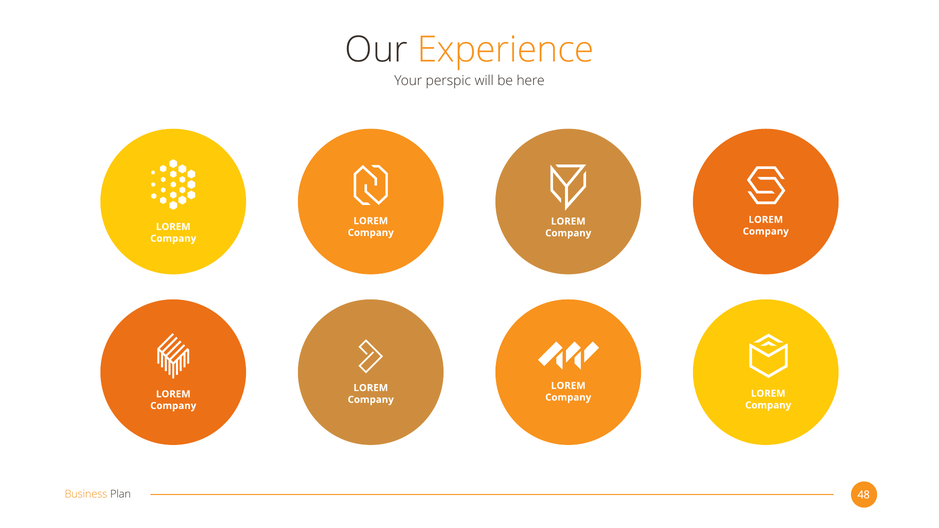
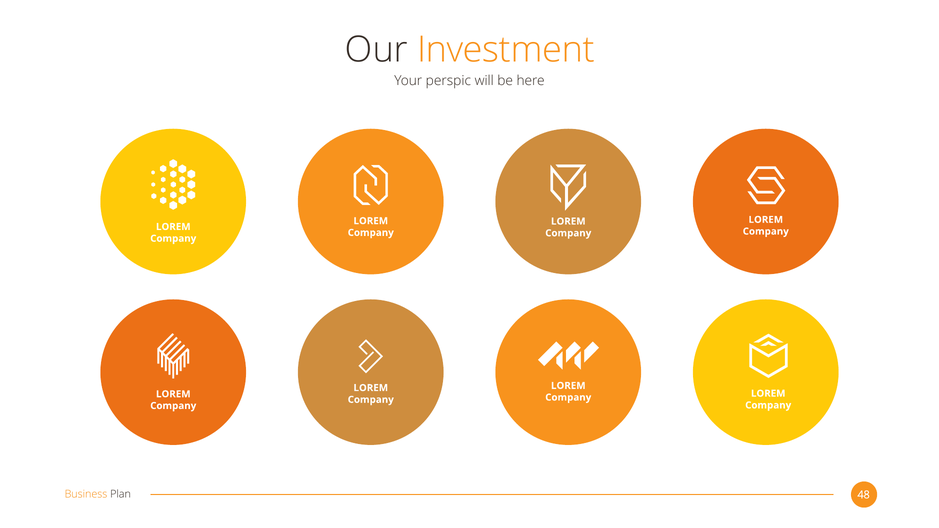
Experience: Experience -> Investment
